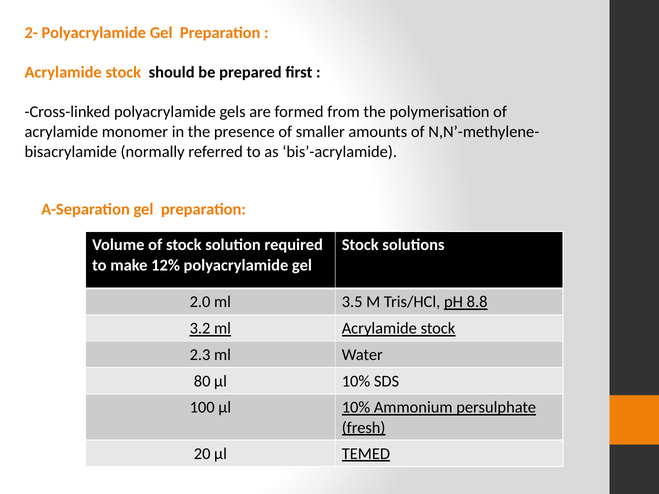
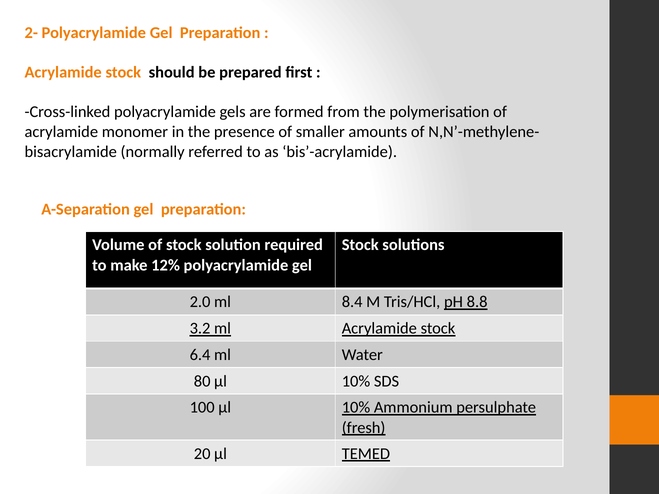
3.5: 3.5 -> 8.4
2.3: 2.3 -> 6.4
